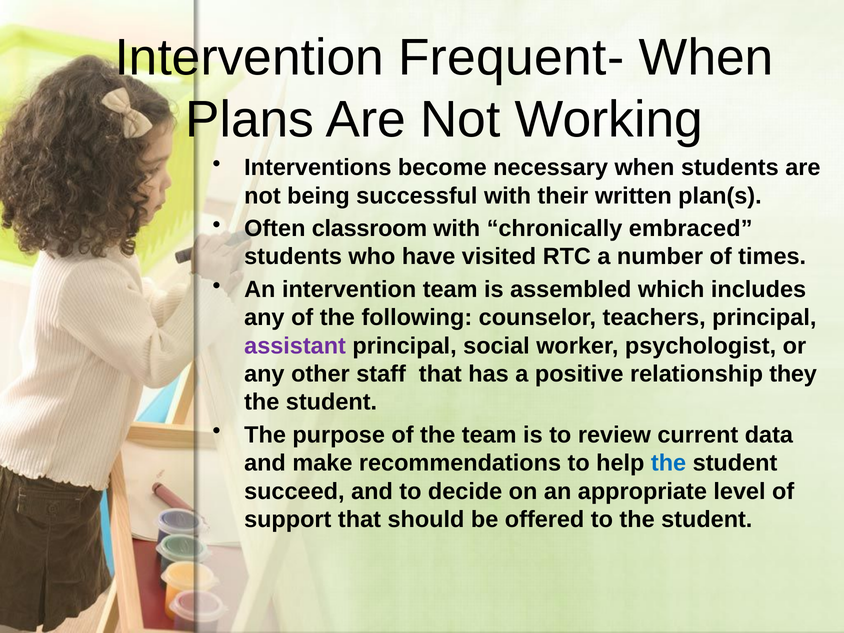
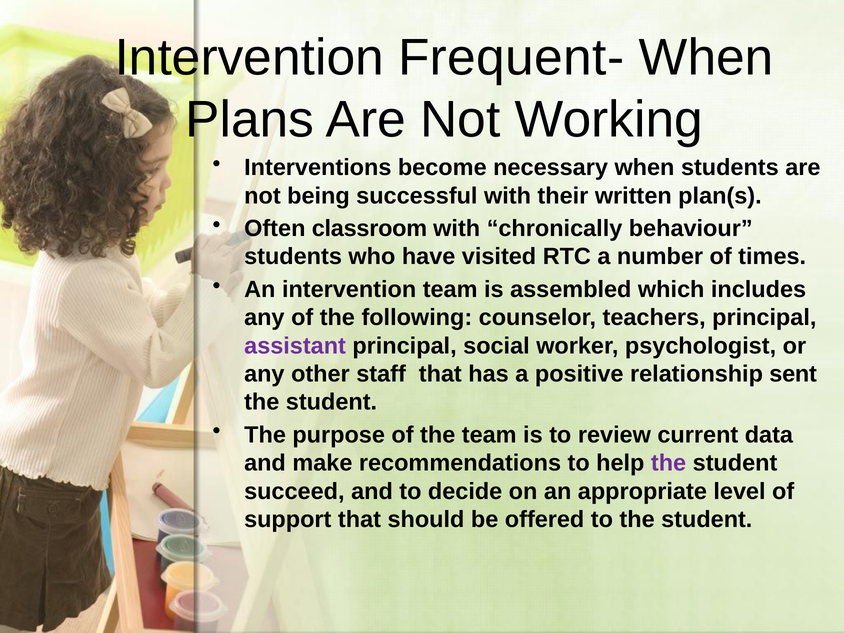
embraced: embraced -> behaviour
they: they -> sent
the at (669, 463) colour: blue -> purple
